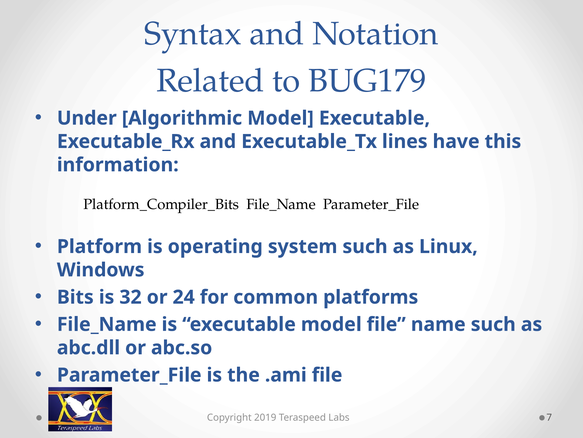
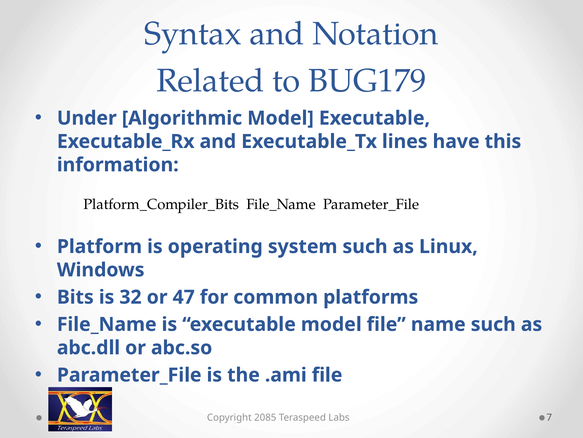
24: 24 -> 47
2019: 2019 -> 2085
